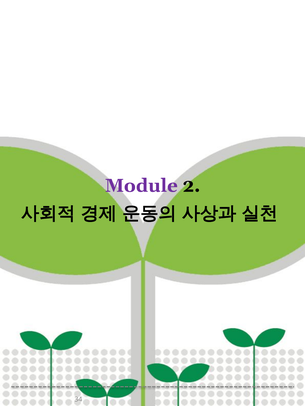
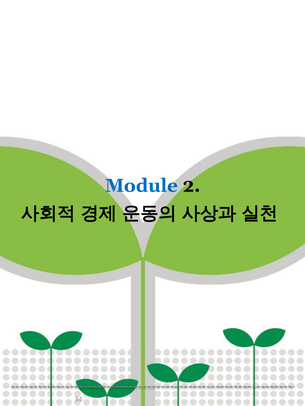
Module colour: purple -> blue
